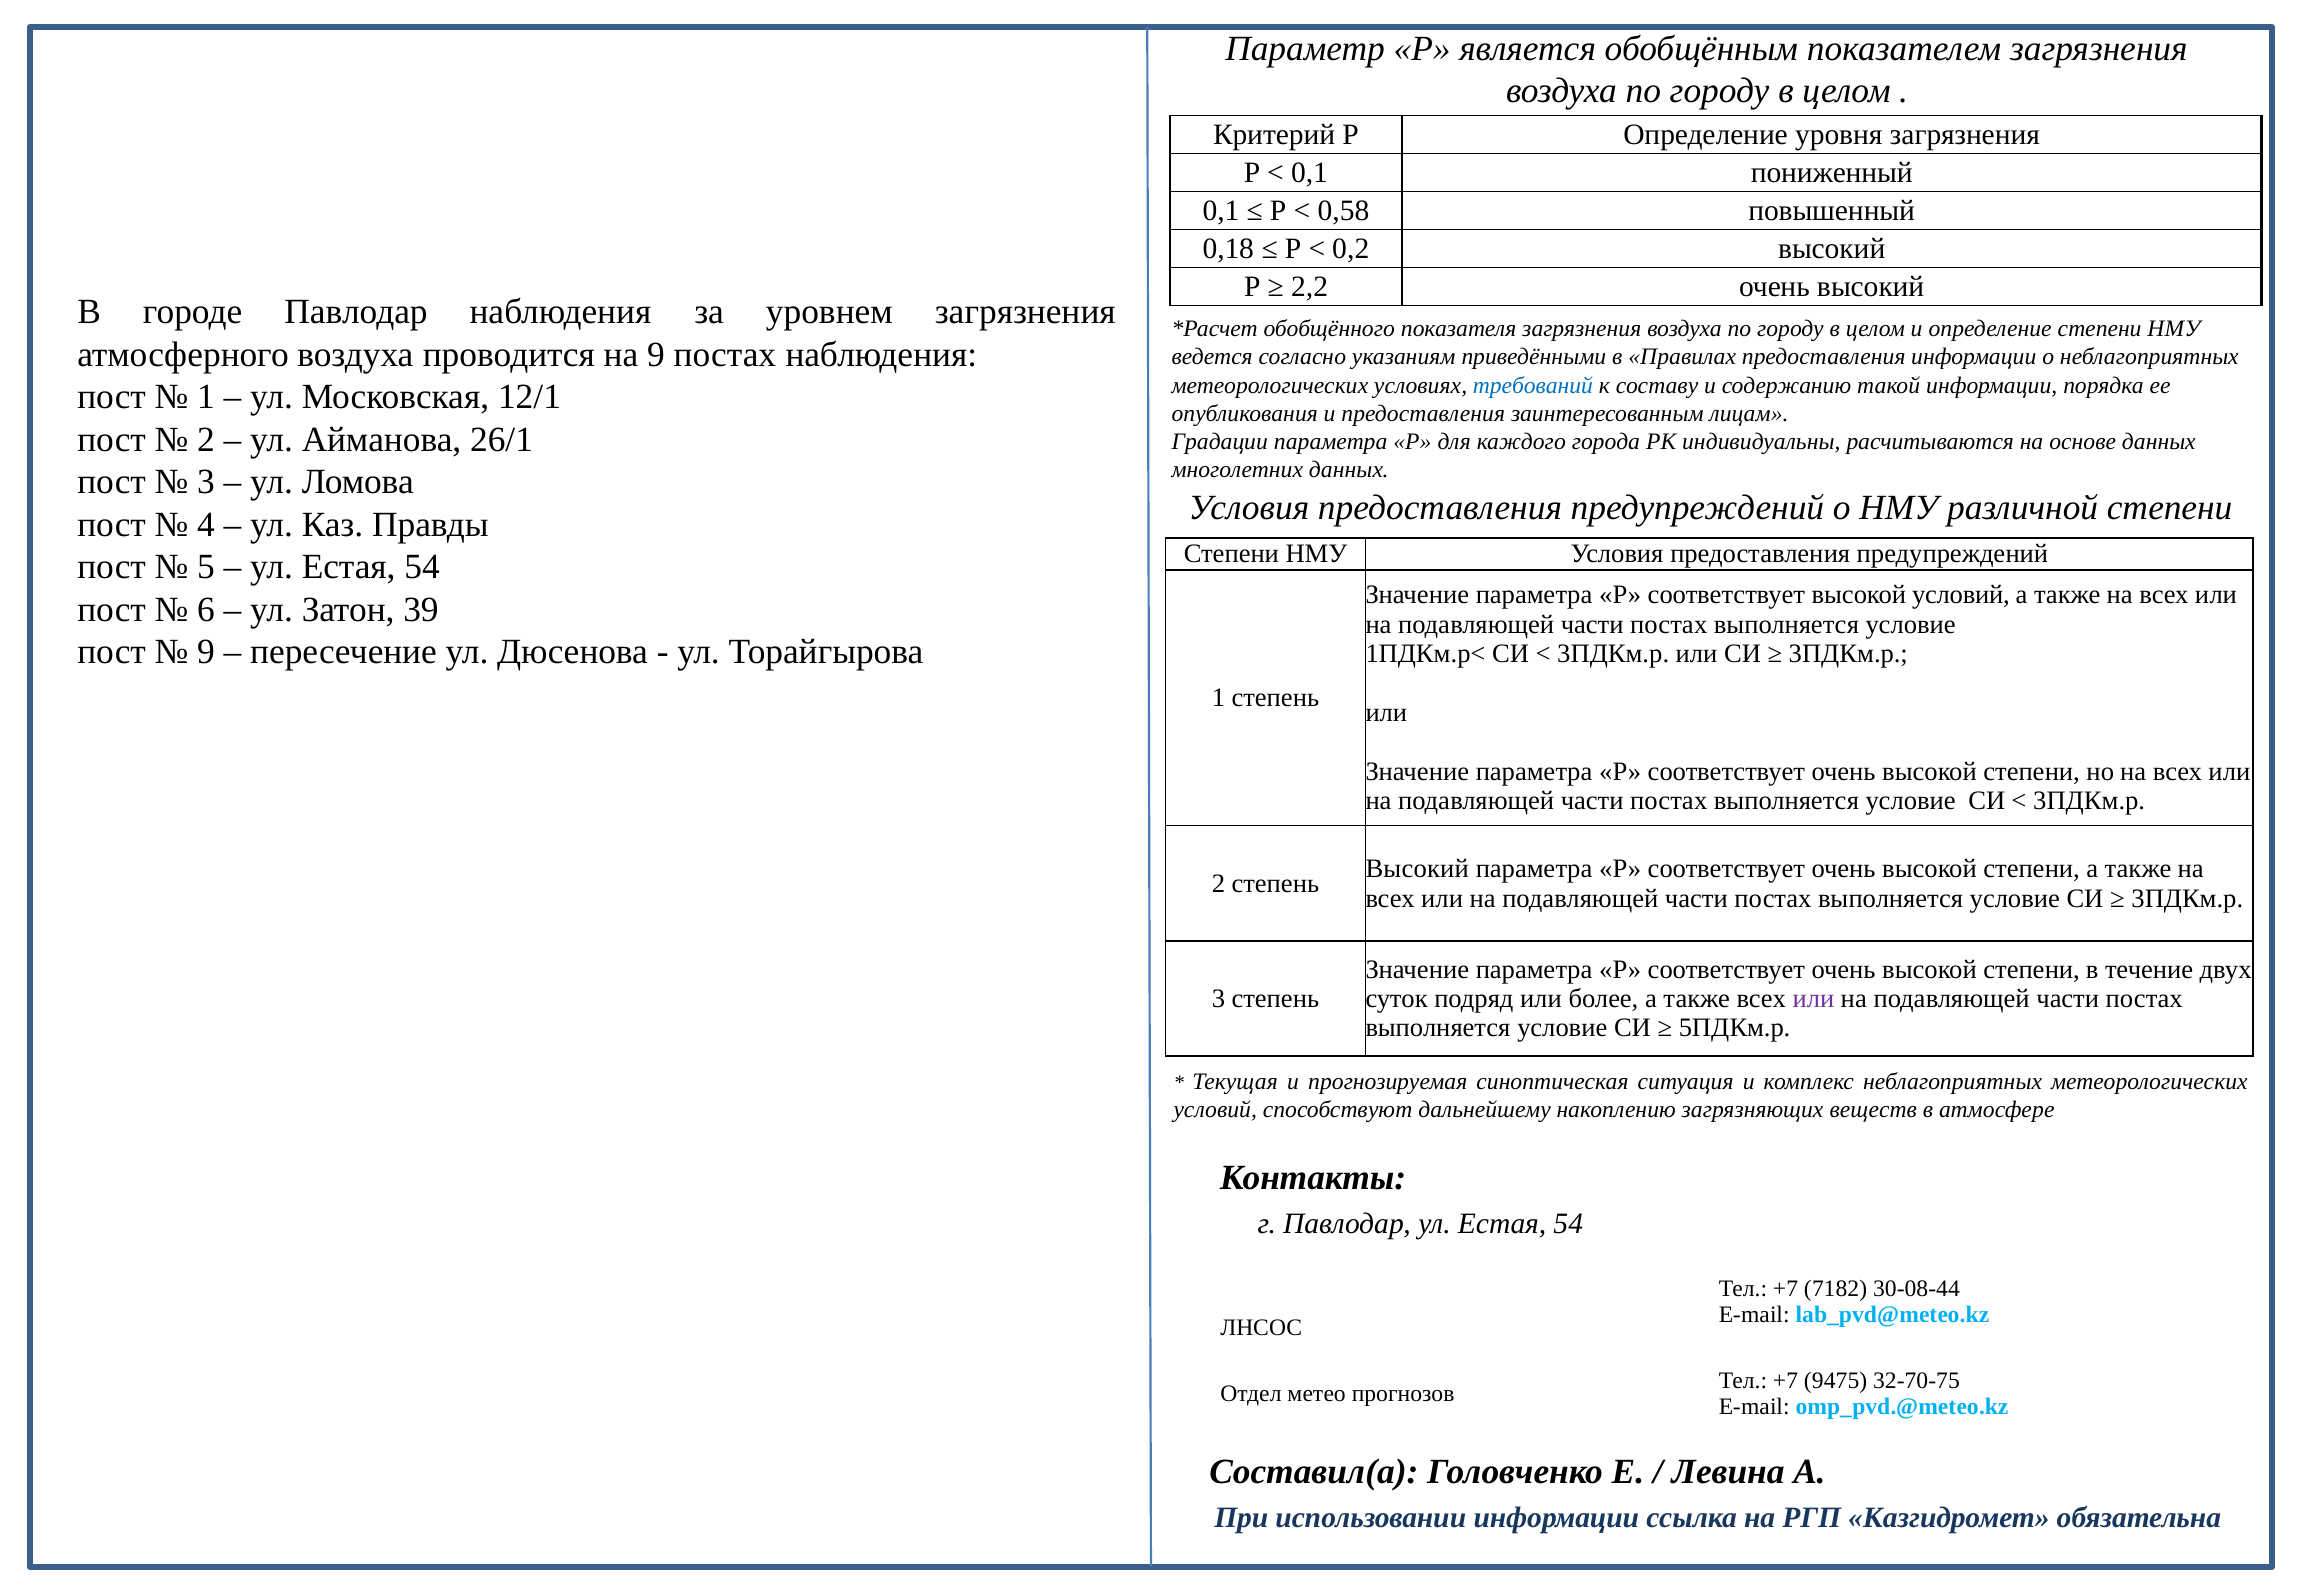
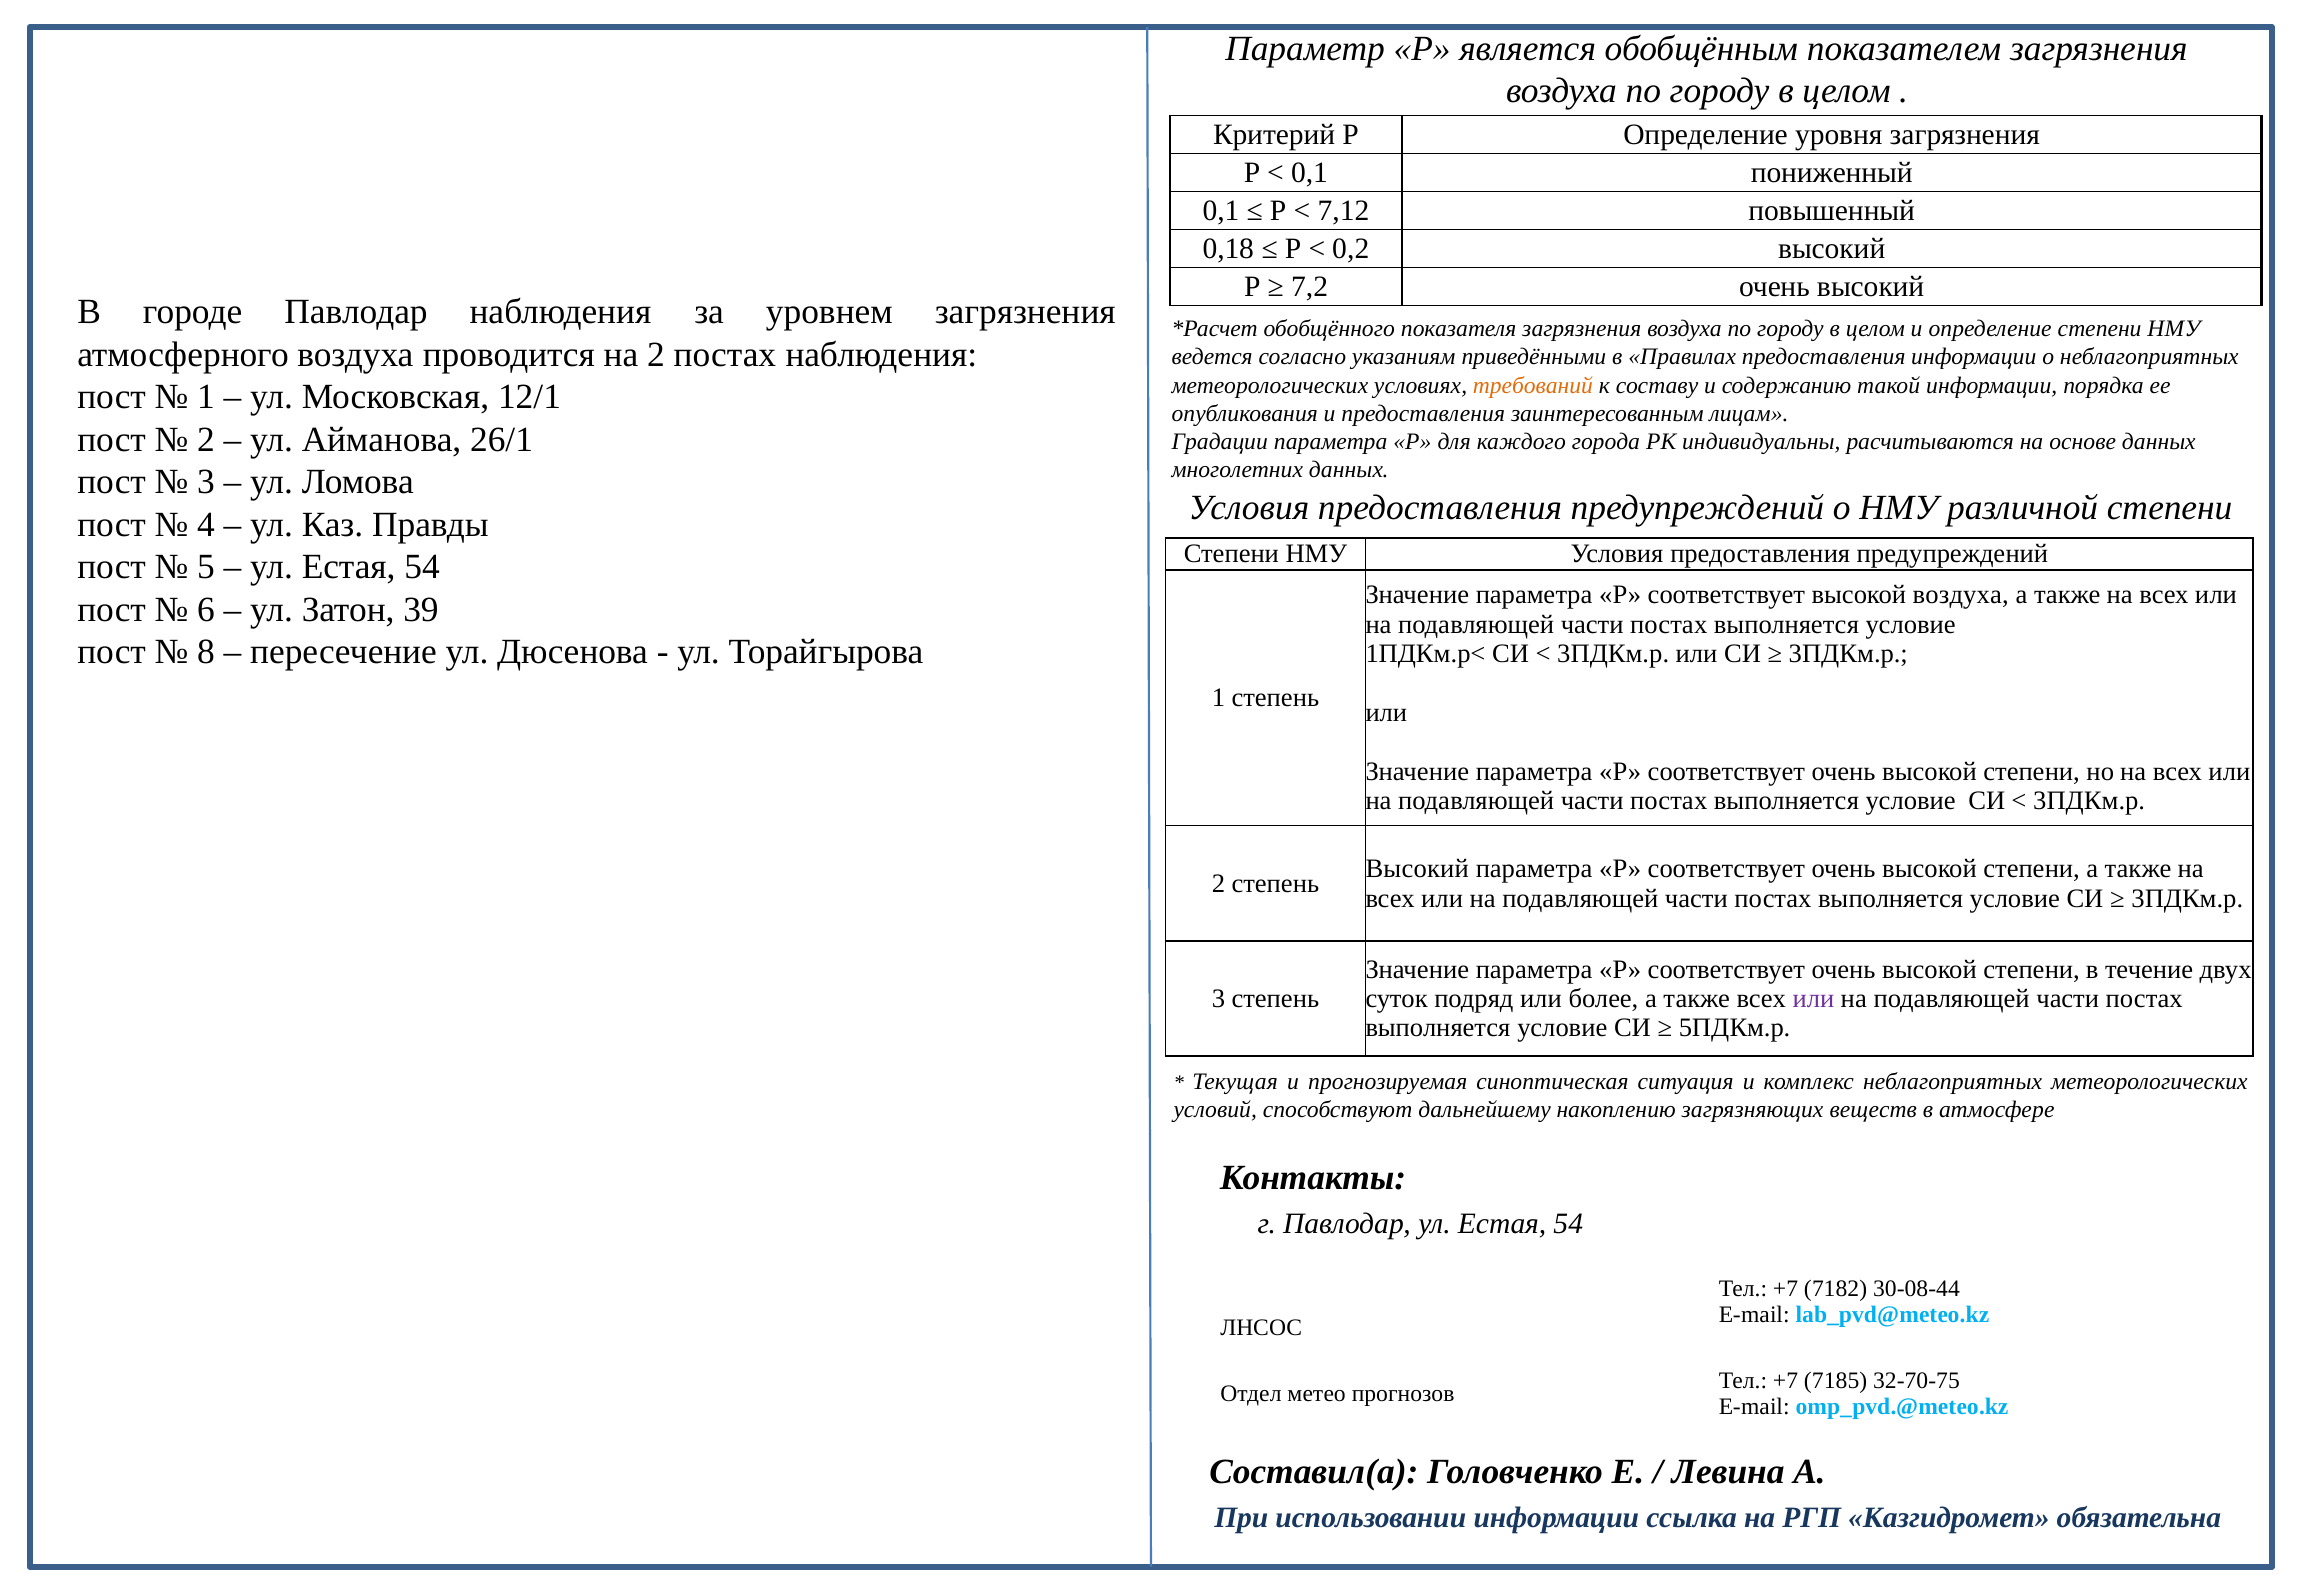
0,58: 0,58 -> 7,12
2,2: 2,2 -> 7,2
на 9: 9 -> 2
требований colour: blue -> orange
высокой условий: условий -> воздуха
9 at (206, 652): 9 -> 8
9475: 9475 -> 7185
